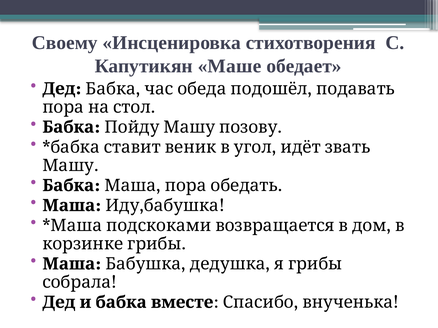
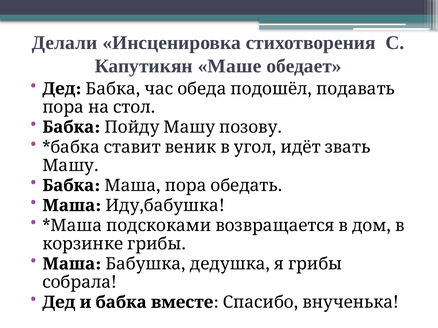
Своему: Своему -> Делали
